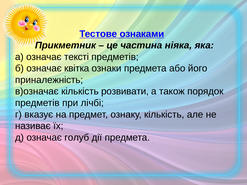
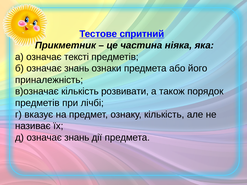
ознаками: ознаками -> спритний
б означає квітка: квітка -> знань
д означає голуб: голуб -> знань
